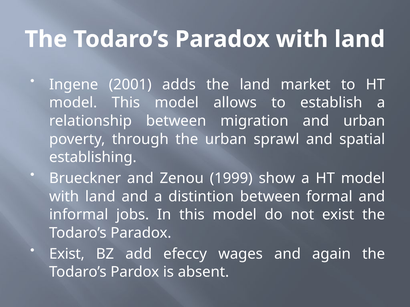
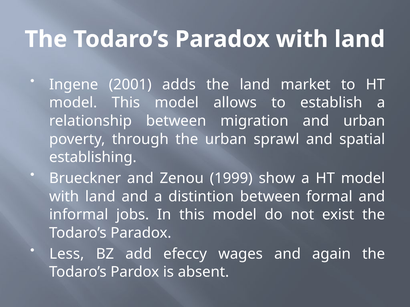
Exist at (67, 254): Exist -> Less
